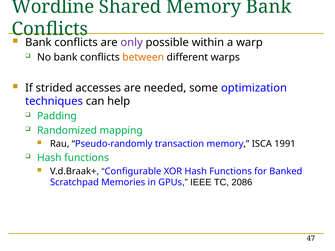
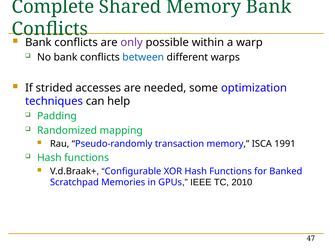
Wordline: Wordline -> Complete
between colour: orange -> blue
2086: 2086 -> 2010
